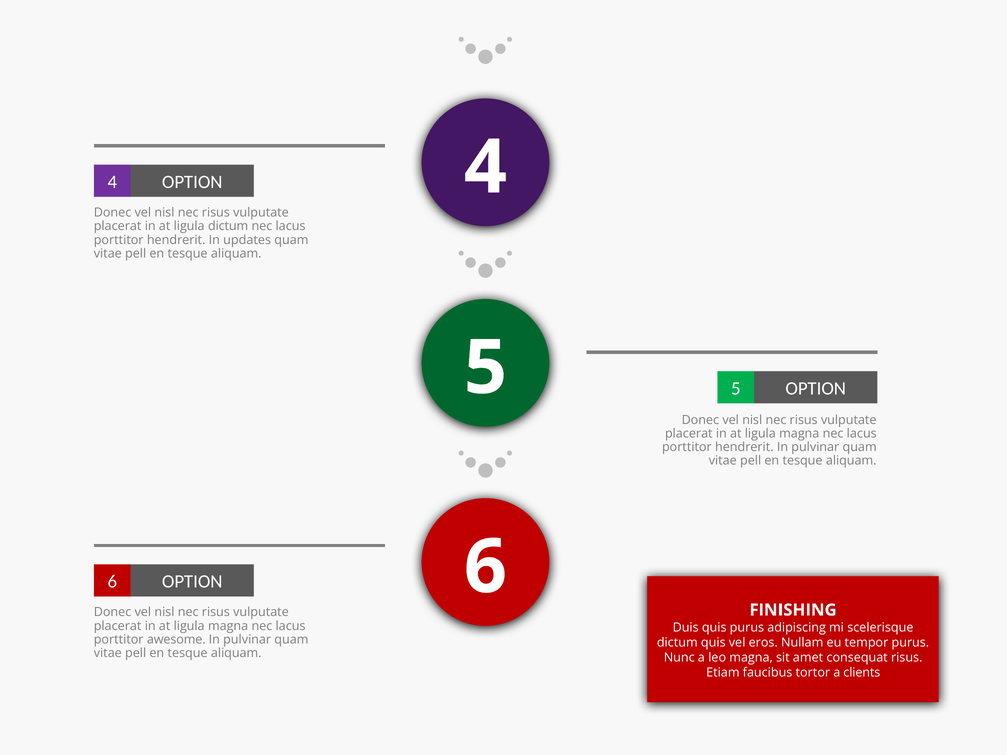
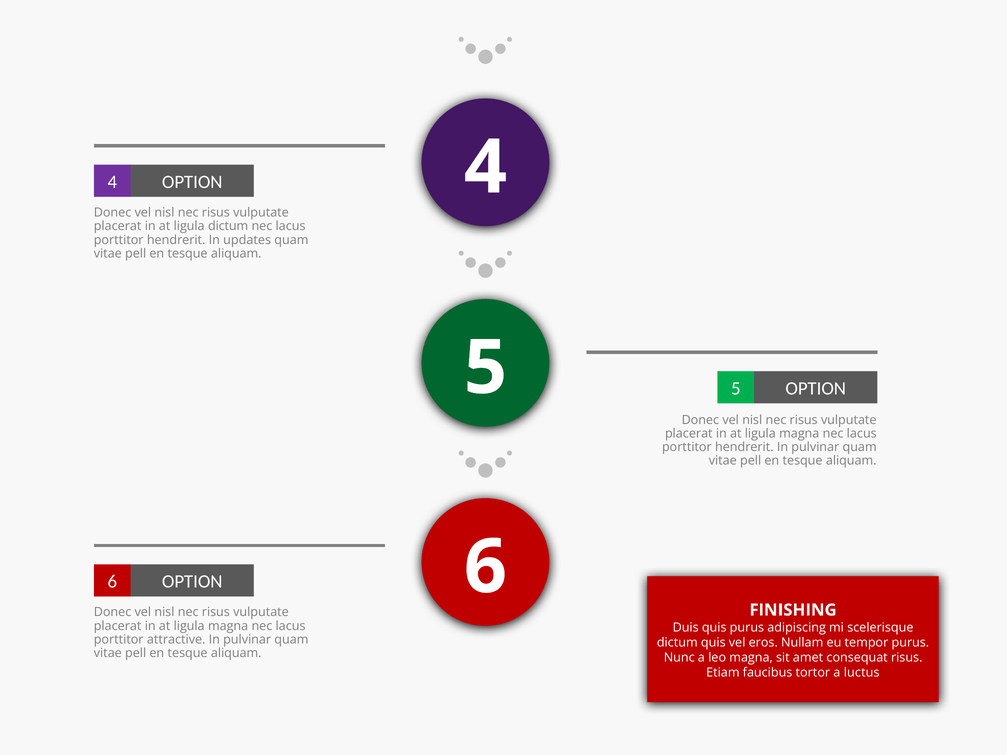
awesome: awesome -> attractive
clients: clients -> luctus
